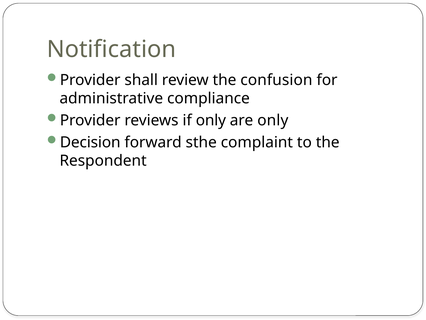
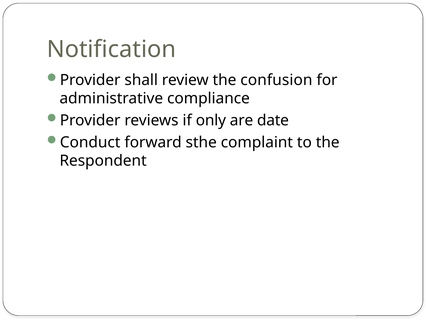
are only: only -> date
Decision: Decision -> Conduct
